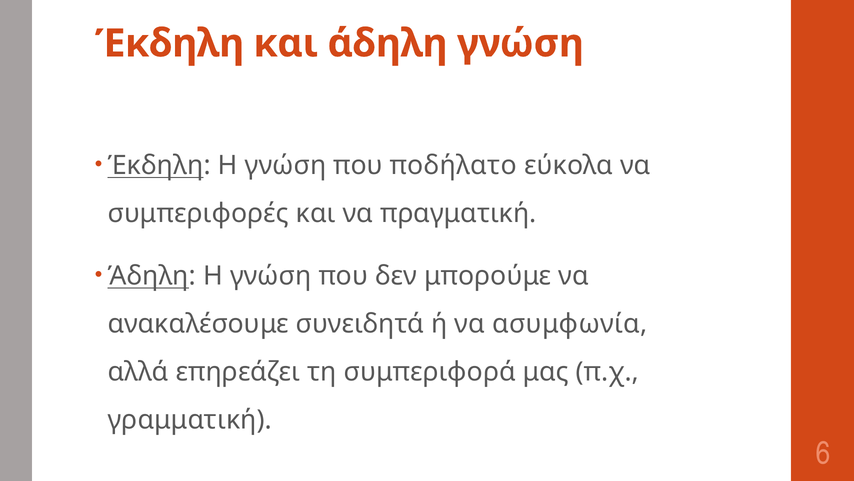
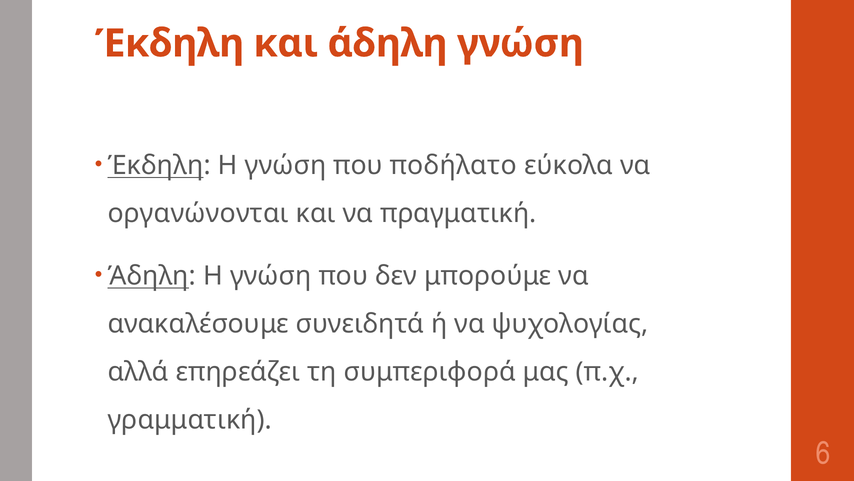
συμπεριφορές: συμπεριφορές -> οργανώνονται
ασυμφωνία: ασυμφωνία -> ψυχολογίας
